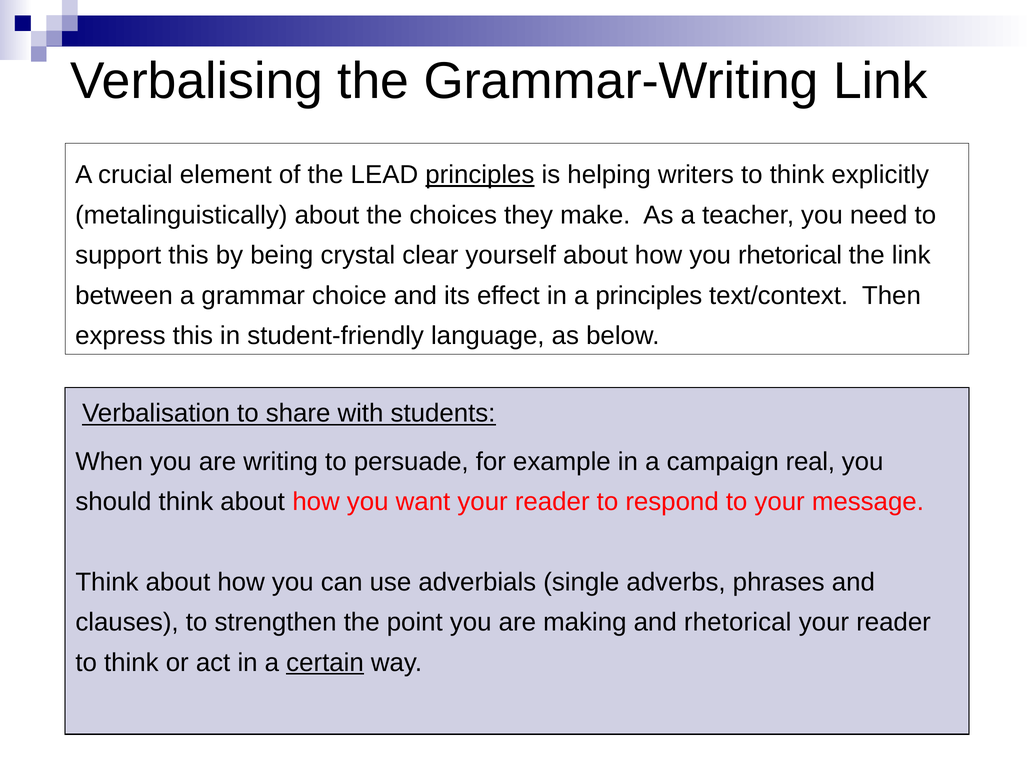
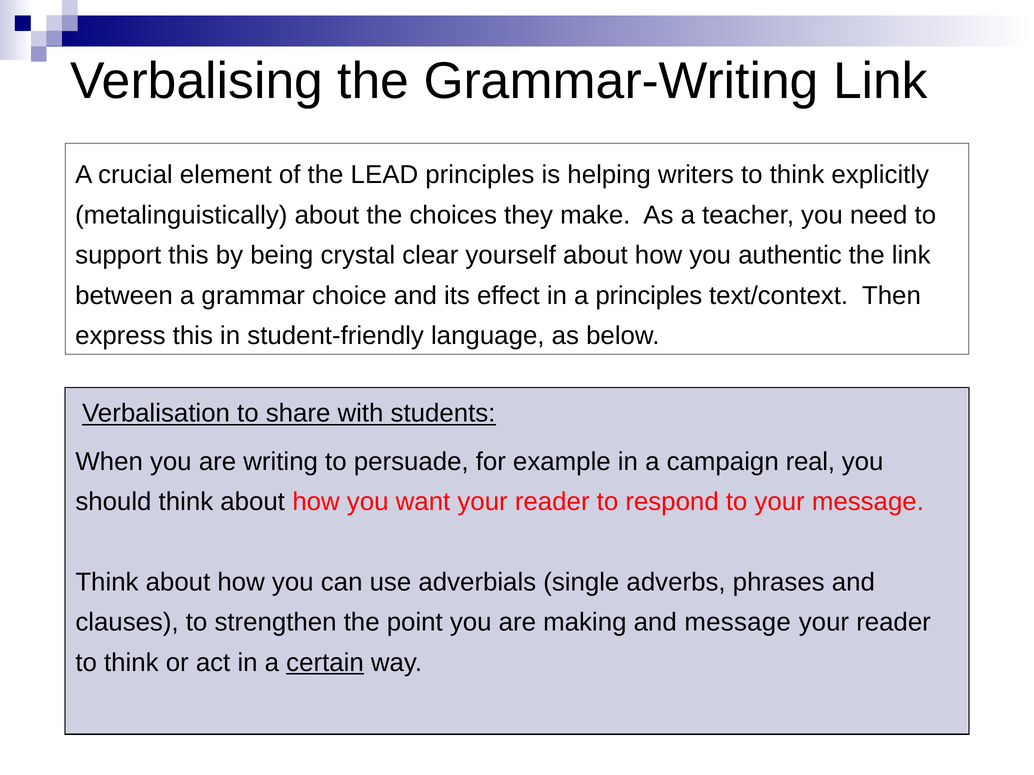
principles at (480, 175) underline: present -> none
you rhetorical: rhetorical -> authentic
and rhetorical: rhetorical -> message
